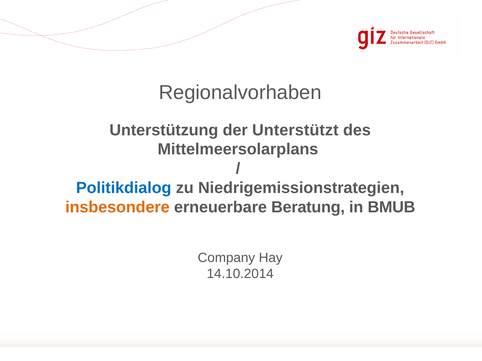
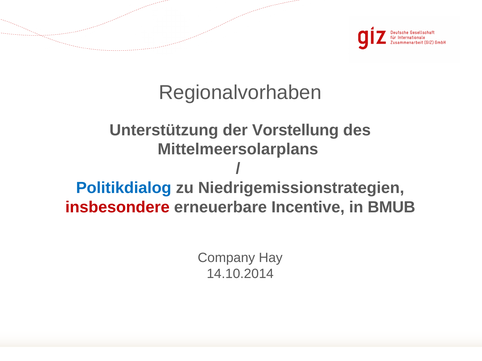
Unterstützt: Unterstützt -> Vorstellung
insbesondere colour: orange -> red
Beratung: Beratung -> Incentive
